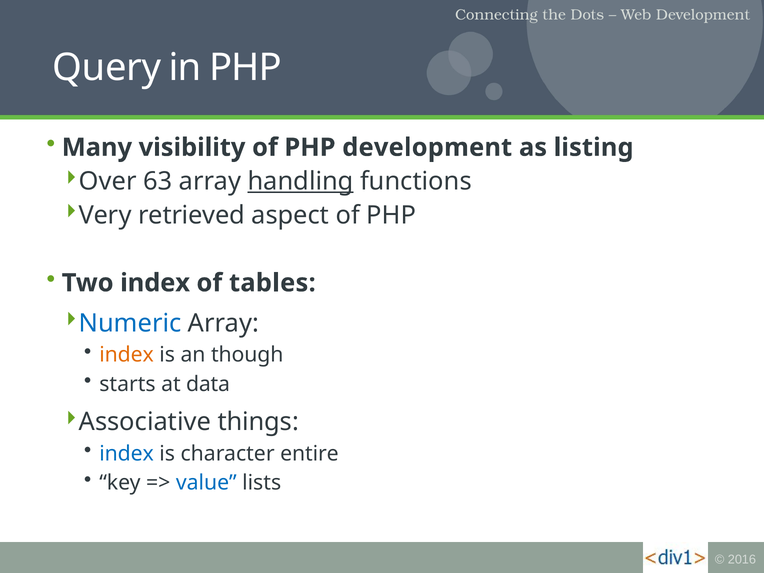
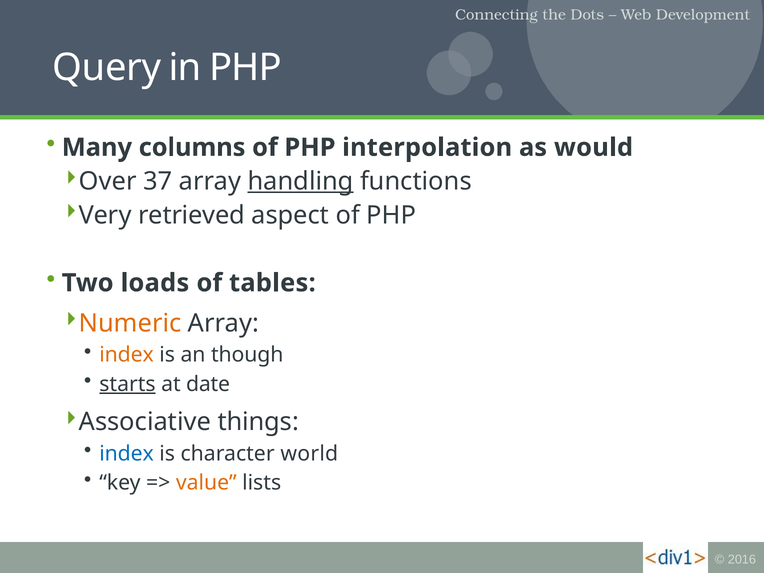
visibility: visibility -> columns
PHP development: development -> interpolation
listing: listing -> would
63: 63 -> 37
Two index: index -> loads
Numeric colour: blue -> orange
starts underline: none -> present
data: data -> date
entire: entire -> world
value colour: blue -> orange
